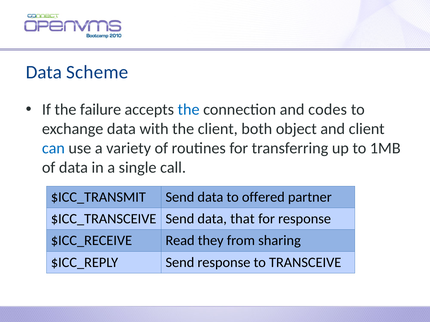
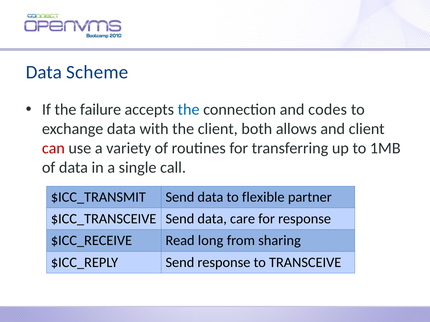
object: object -> allows
can colour: blue -> red
offered: offered -> flexible
that: that -> care
they: they -> long
